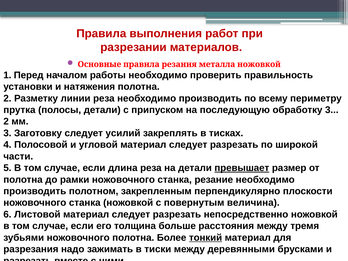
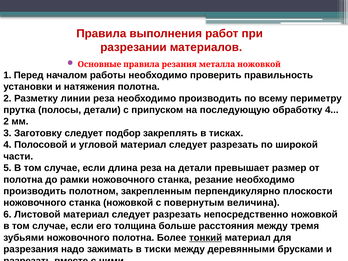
обработку 3: 3 -> 4
усилий: усилий -> подбор
превышает underline: present -> none
